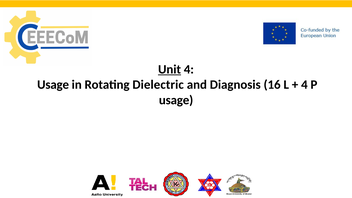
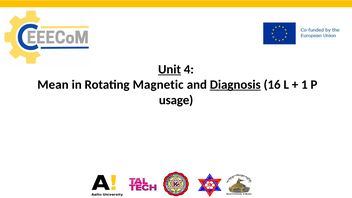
Usage at (53, 85): Usage -> Mean
Dielectric: Dielectric -> Magnetic
Diagnosis underline: none -> present
4 at (304, 85): 4 -> 1
